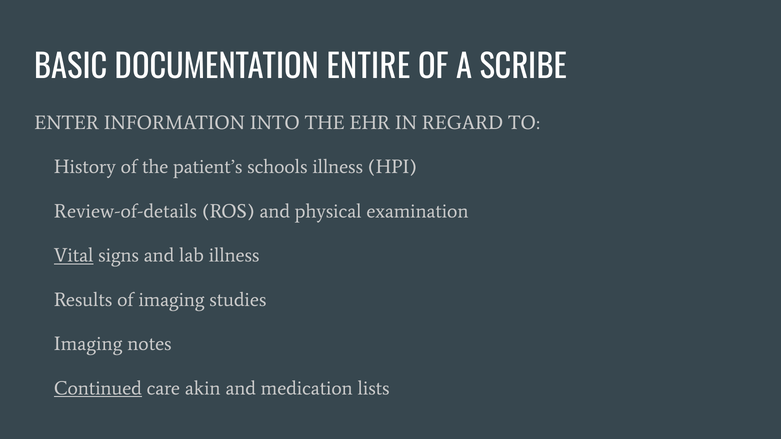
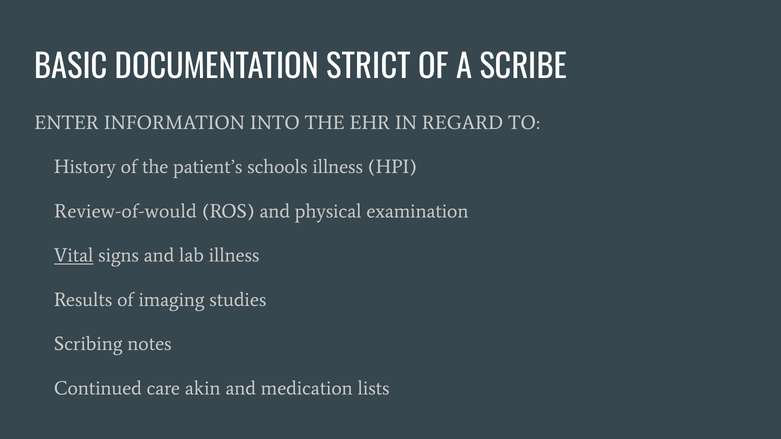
ENTIRE: ENTIRE -> STRICT
Review-of-details: Review-of-details -> Review-of-would
Imaging at (88, 344): Imaging -> Scribing
Continued underline: present -> none
